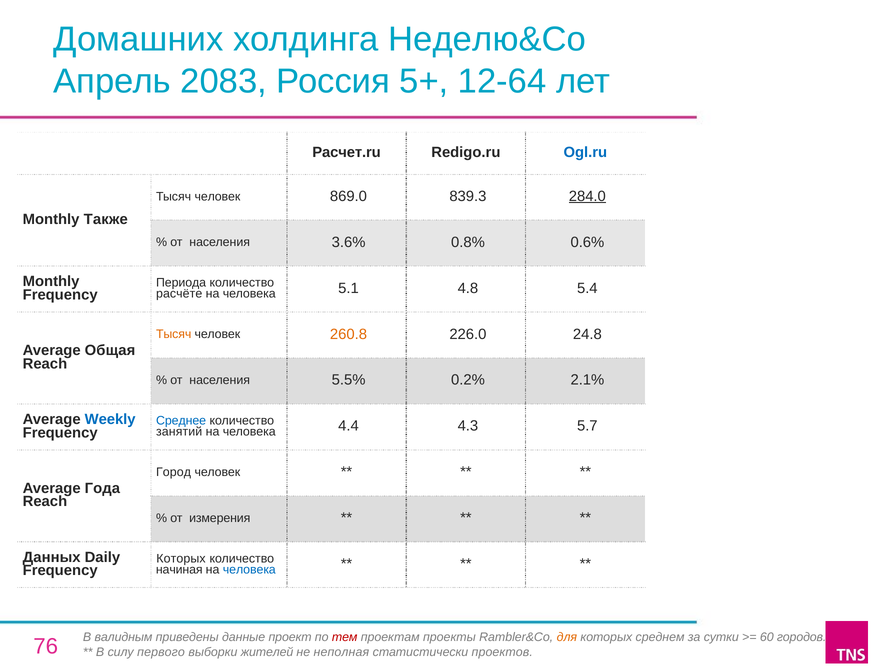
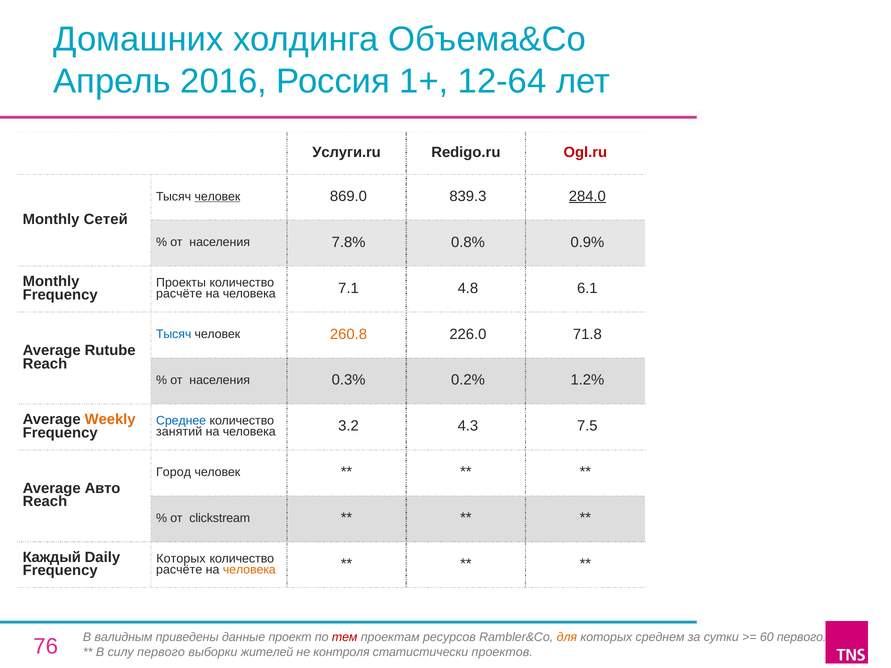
Неделю&Co: Неделю&Co -> Объема&Co
2083: 2083 -> 2016
5+: 5+ -> 1+
Расчет.ru: Расчет.ru -> Услуги.ru
Ogl.ru colour: blue -> red
человек at (217, 197) underline: none -> present
Также: Также -> Сетей
3.6%: 3.6% -> 7.8%
0.6%: 0.6% -> 0.9%
Периода: Периода -> Проекты
5.1: 5.1 -> 7.1
5.4: 5.4 -> 6.1
Тысяч at (174, 334) colour: orange -> blue
24.8: 24.8 -> 71.8
Общая: Общая -> Rutube
5.5%: 5.5% -> 0.3%
2.1%: 2.1% -> 1.2%
Weekly colour: blue -> orange
4.4: 4.4 -> 3.2
5.7: 5.7 -> 7.5
Года: Года -> Авто
измерения: измерения -> clickstream
Данных: Данных -> Каждый
начиная at (179, 570): начиная -> расчёте
человека at (249, 570) colour: blue -> orange
проекты: проекты -> ресурсов
60 городов: городов -> первого
неполная: неполная -> контроля
